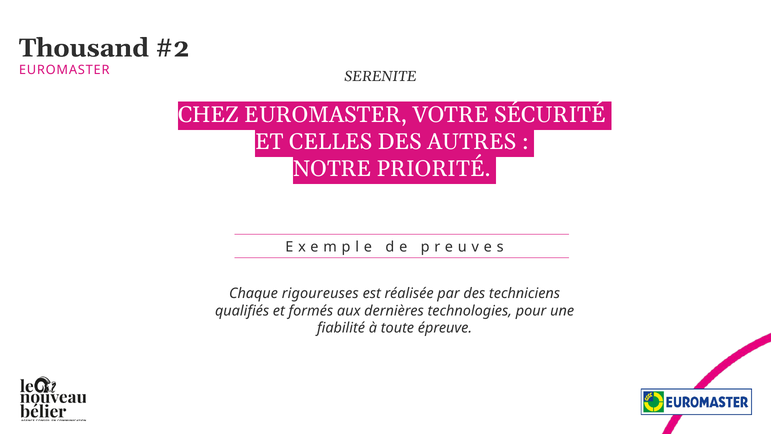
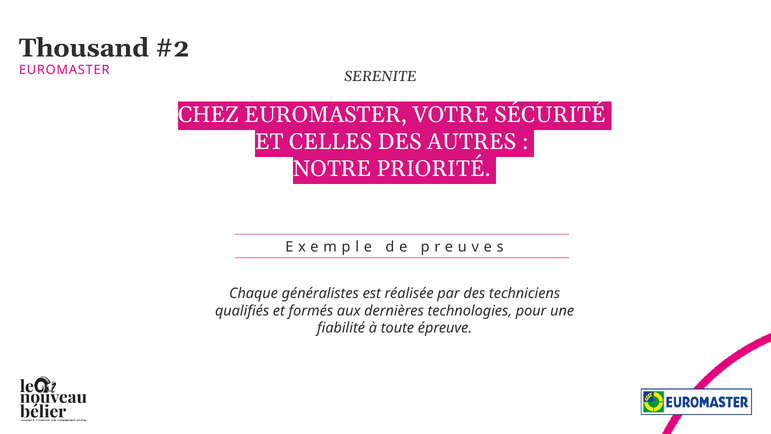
rigoureuses: rigoureuses -> généralistes
